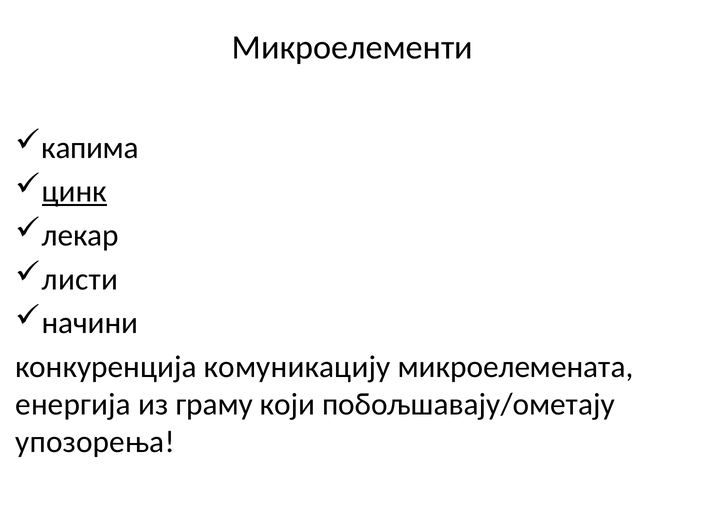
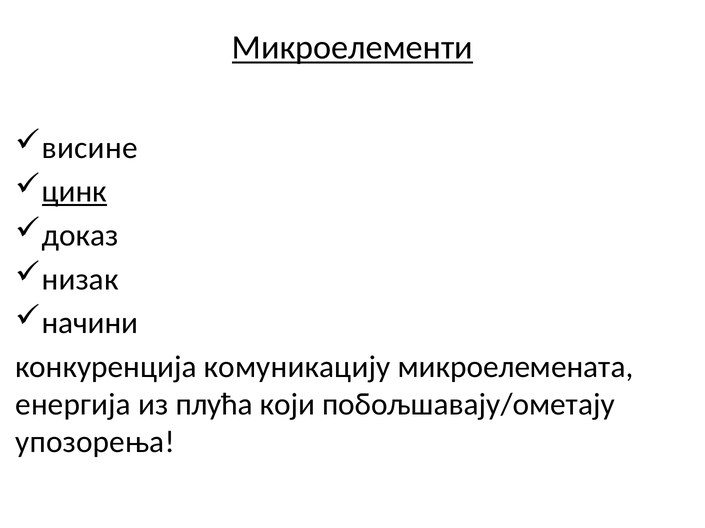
Микроелементи underline: none -> present
капима: капима -> висине
лекар: лекар -> доказ
листи: листи -> низак
граму: граму -> плућа
